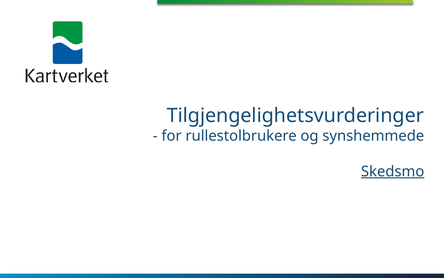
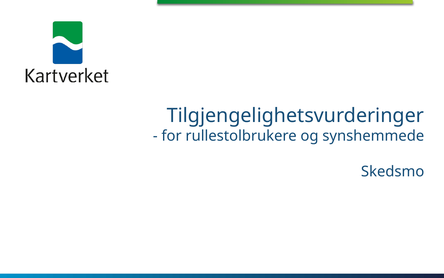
Skedsmo underline: present -> none
